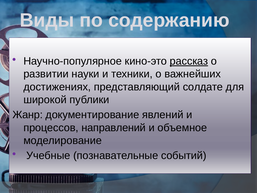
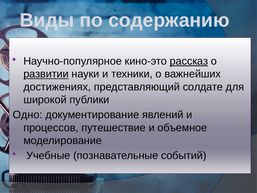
развитии underline: none -> present
Жанр: Жанр -> Одно
направлений: направлений -> путешествие
